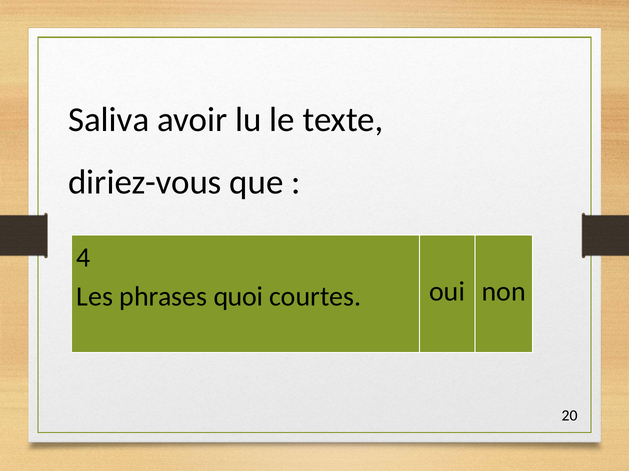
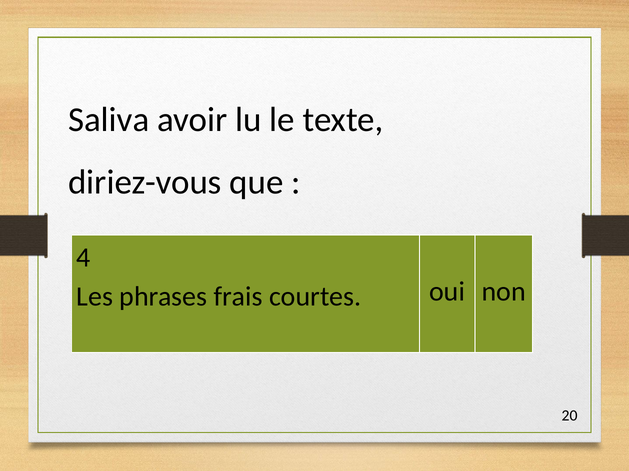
quoi: quoi -> frais
